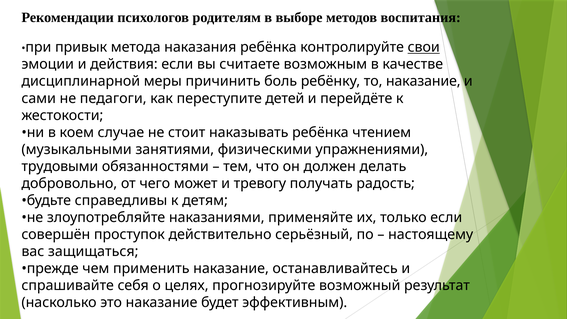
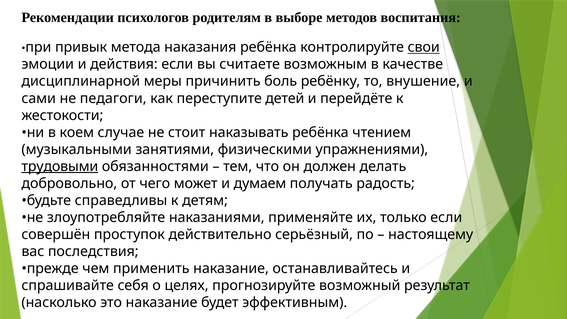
то наказание: наказание -> внушение
трудовыми underline: none -> present
тревогу: тревогу -> думаем
защищаться: защищаться -> последствия
